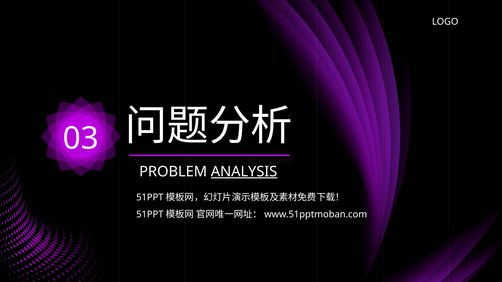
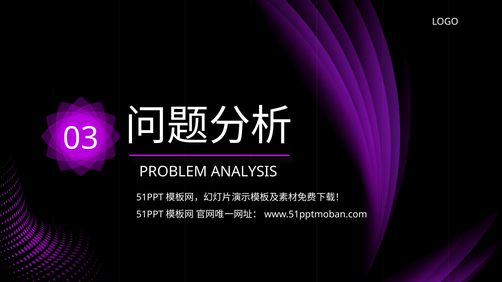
ANALYSIS underline: present -> none
